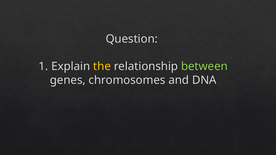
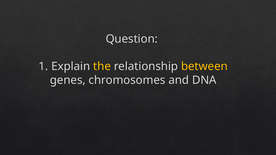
between colour: light green -> yellow
